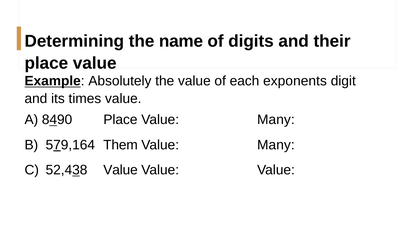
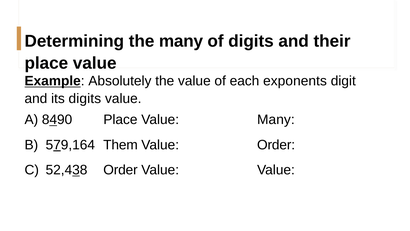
the name: name -> many
its times: times -> digits
Many at (276, 145): Many -> Order
52,438 Value: Value -> Order
